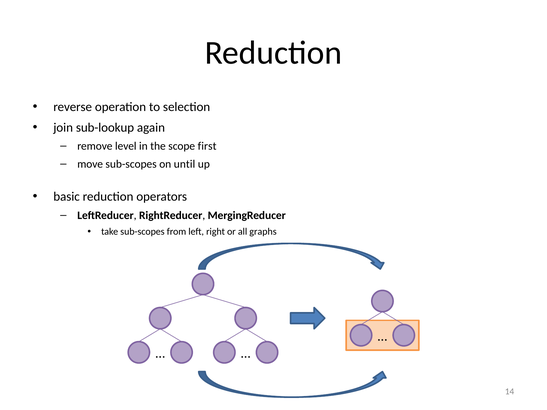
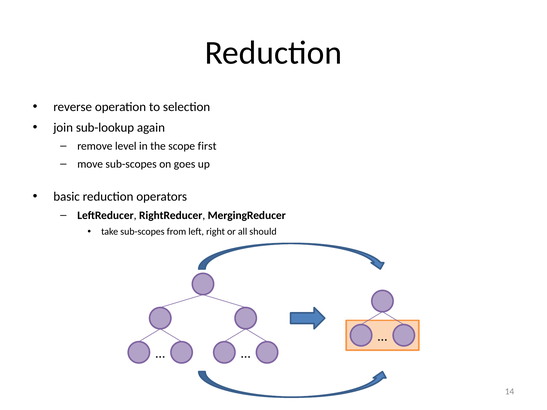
until: until -> goes
graphs: graphs -> should
